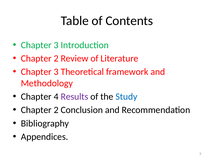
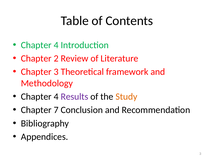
3 at (56, 45): 3 -> 4
Study colour: blue -> orange
2 at (56, 110): 2 -> 7
